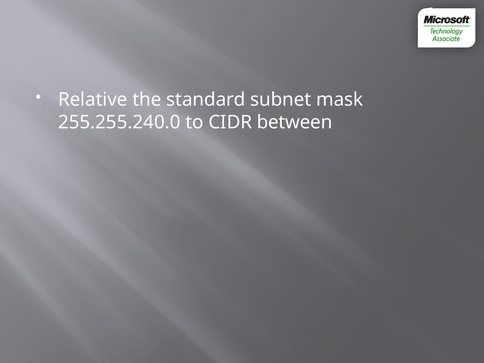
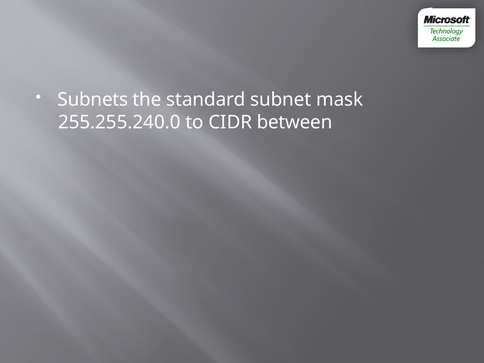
Relative: Relative -> Subnets
